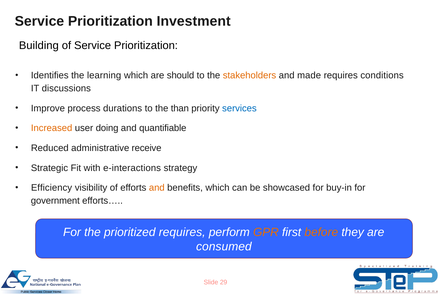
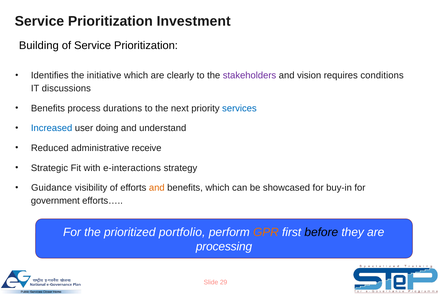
learning: learning -> initiative
should: should -> clearly
stakeholders colour: orange -> purple
made: made -> vision
Improve at (48, 108): Improve -> Benefits
than: than -> next
Increased colour: orange -> blue
quantifiable: quantifiable -> understand
Efficiency: Efficiency -> Guidance
prioritized requires: requires -> portfolio
before colour: orange -> black
consumed: consumed -> processing
